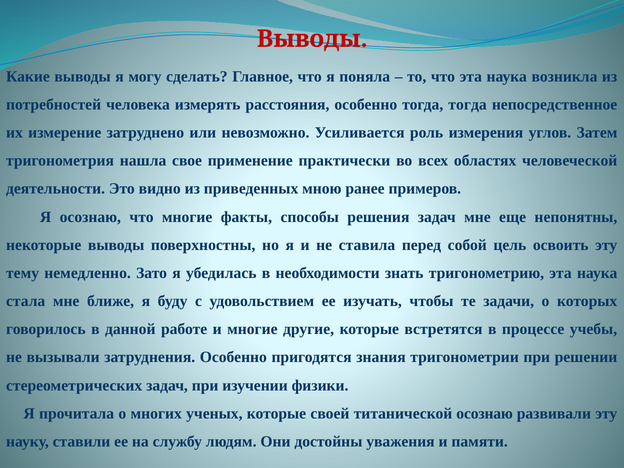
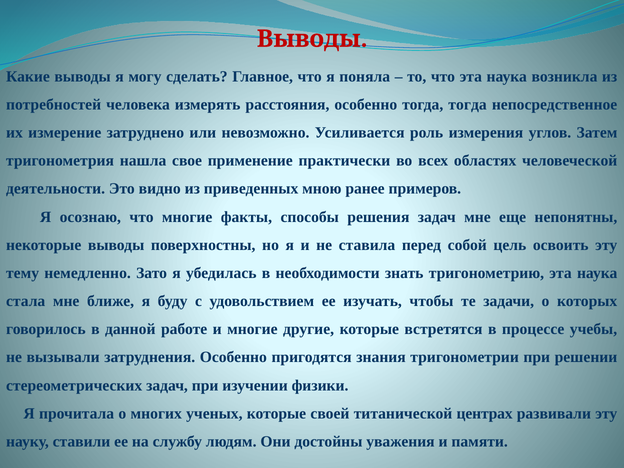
титанической осознаю: осознаю -> центрах
